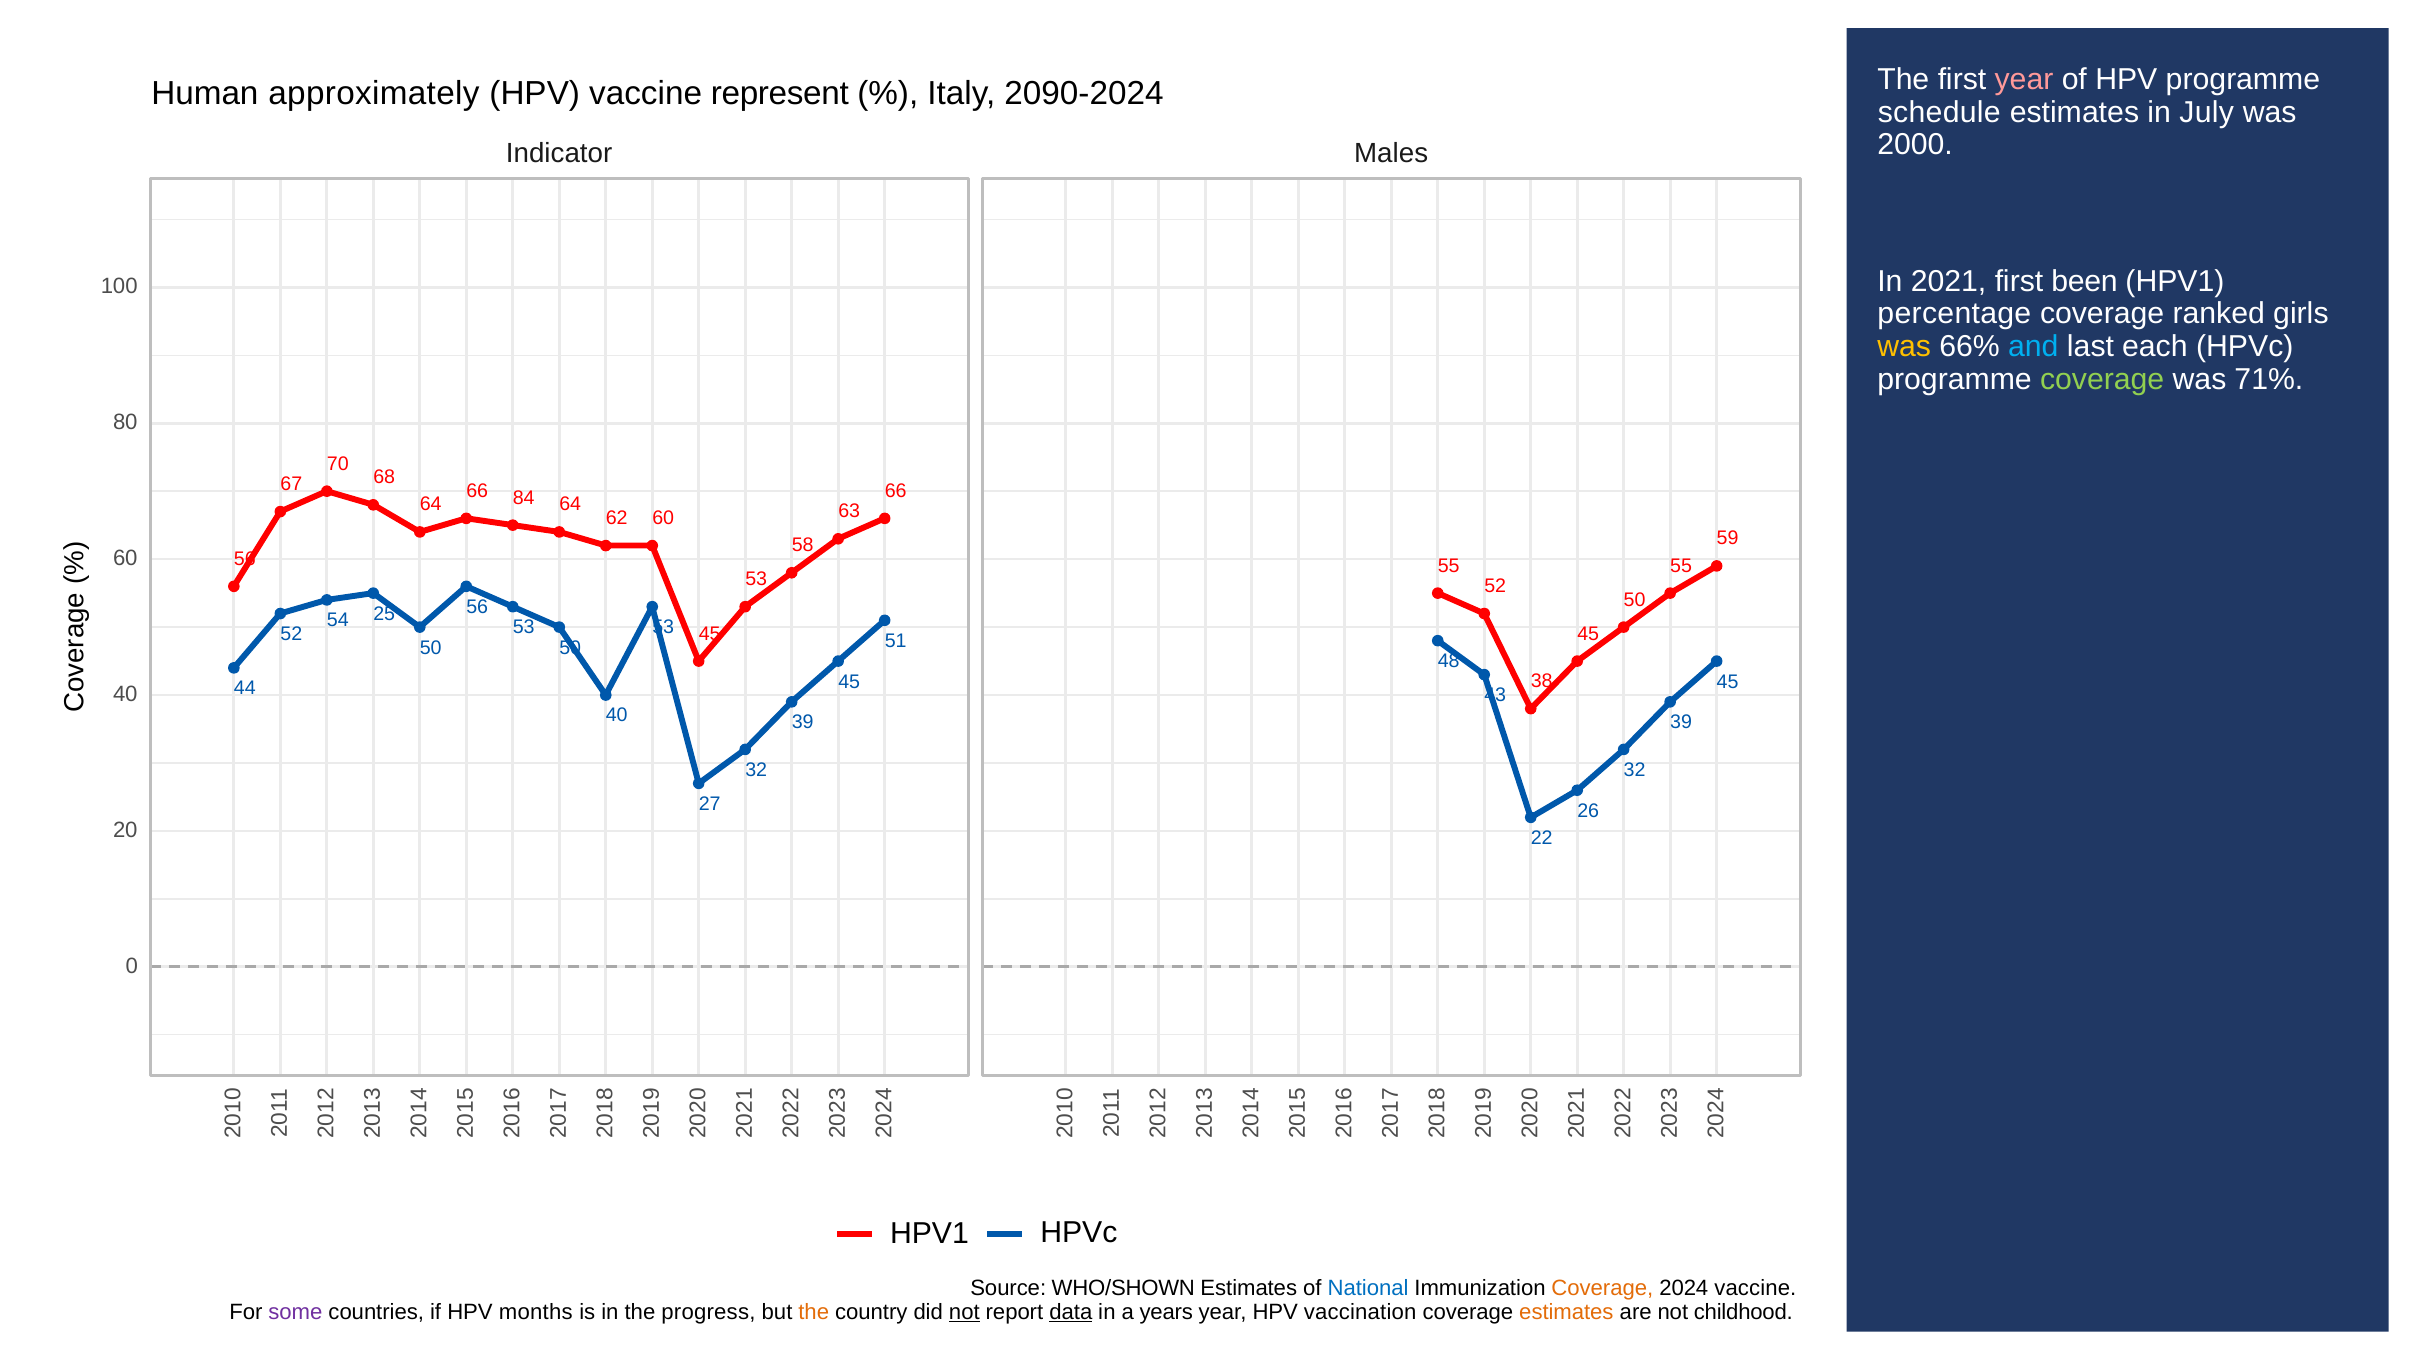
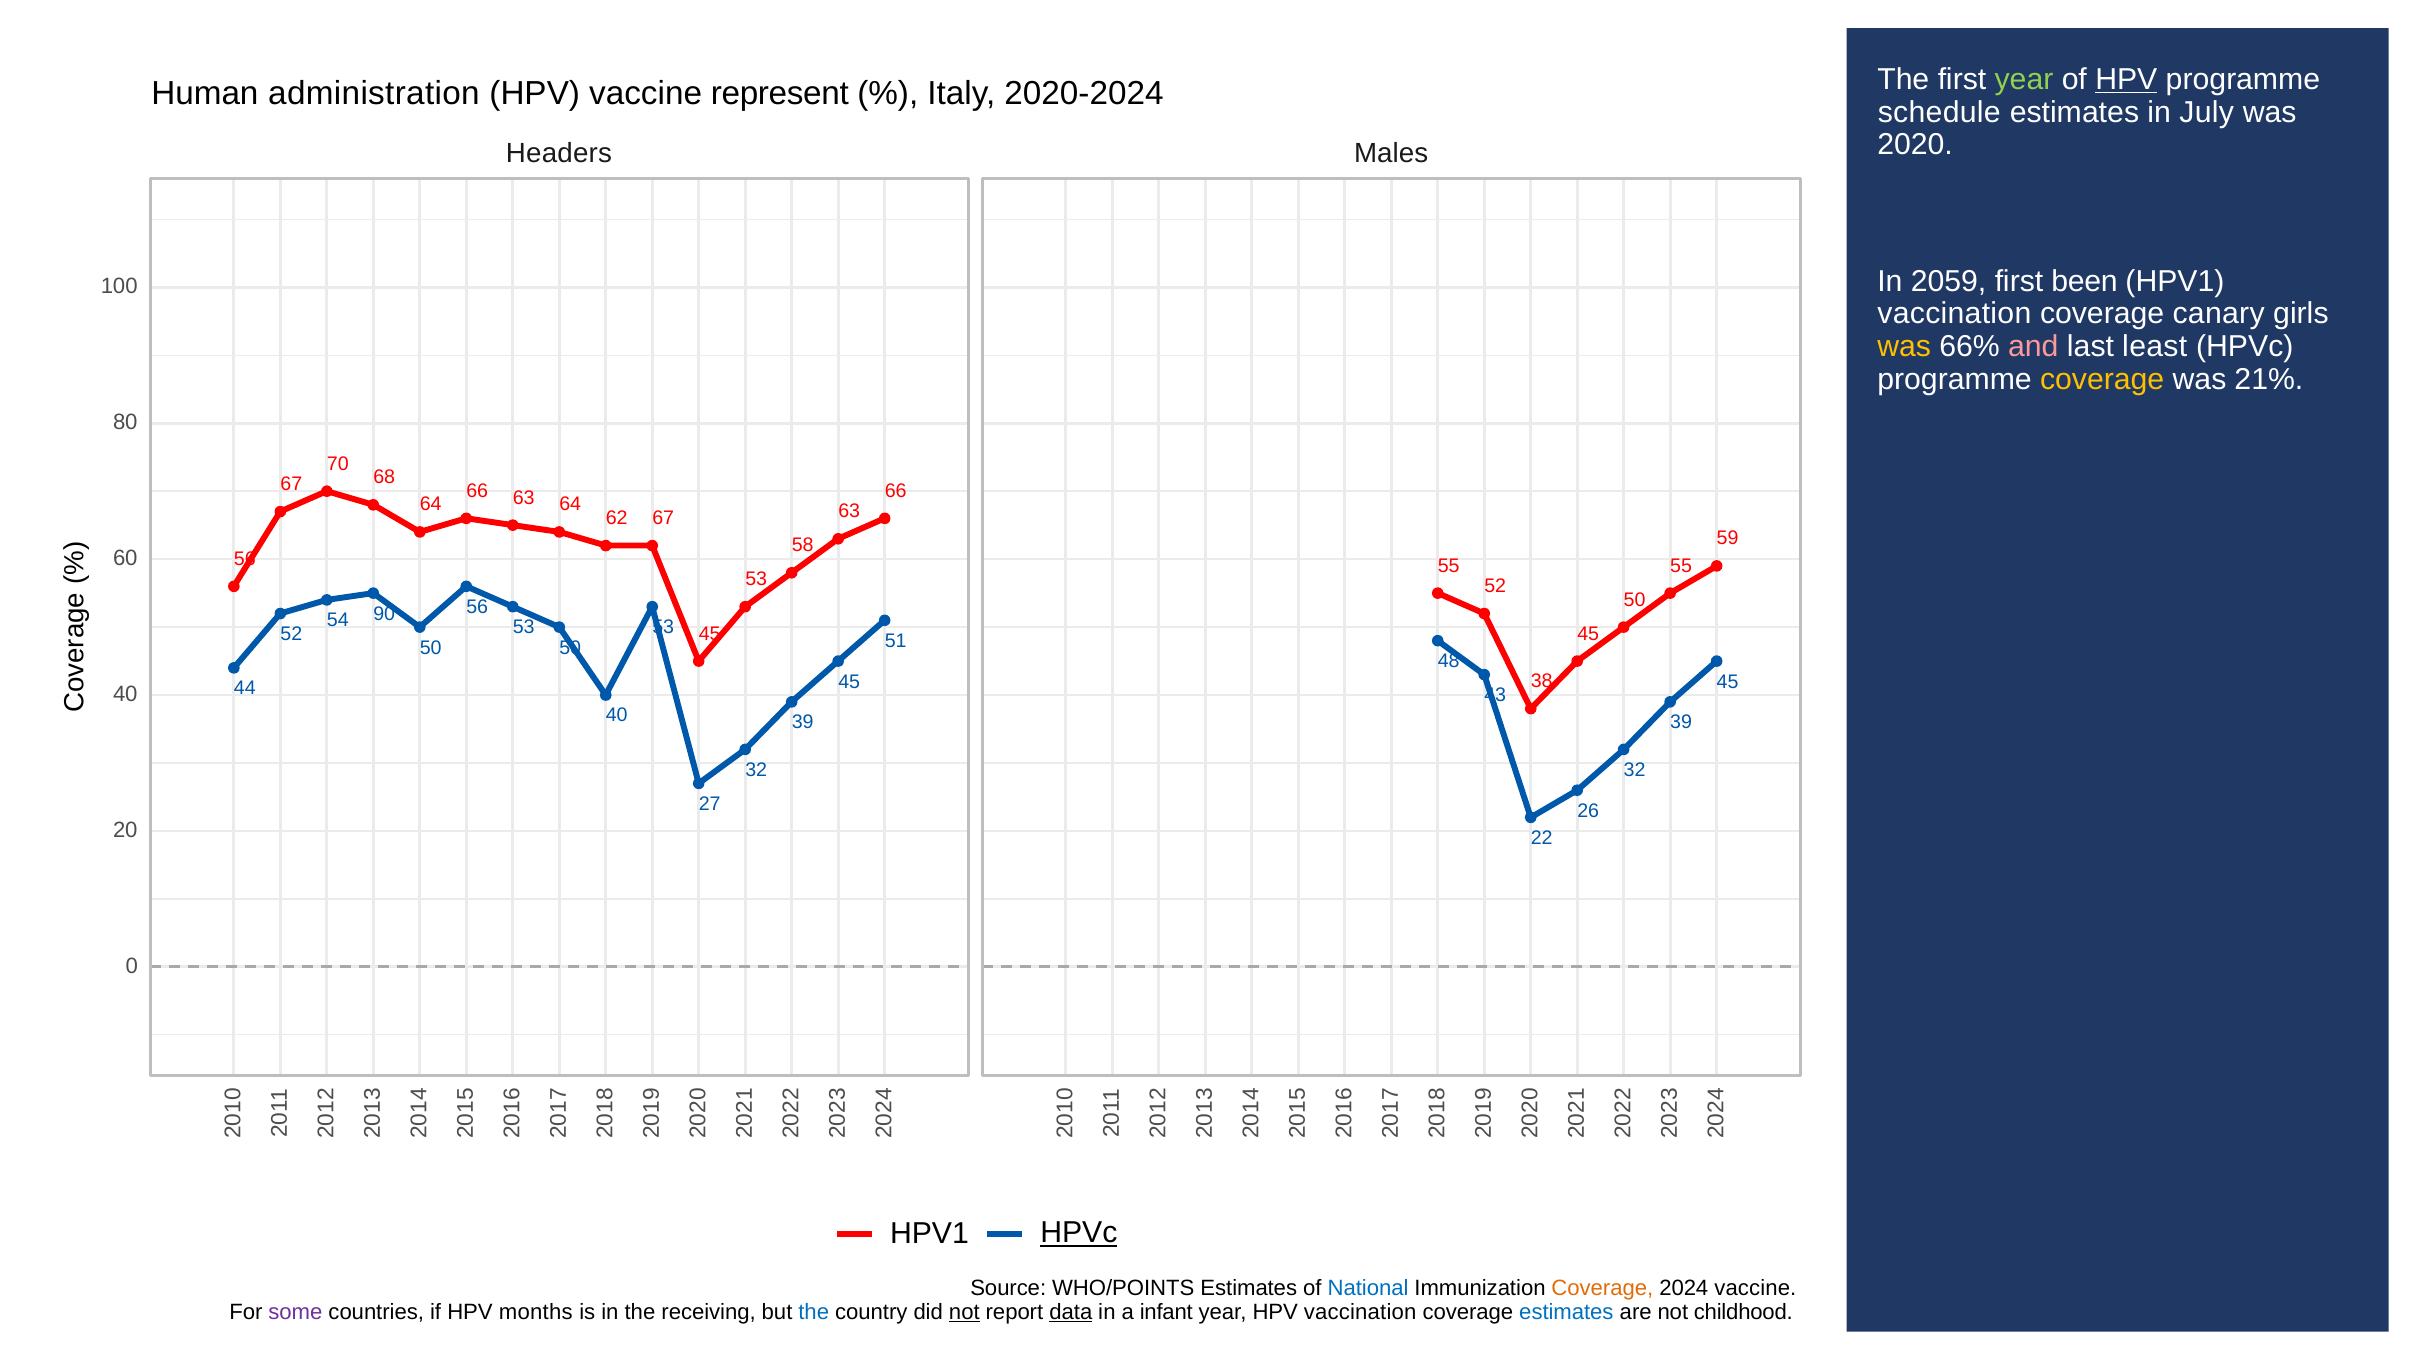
year at (2024, 80) colour: pink -> light green
HPV at (2126, 80) underline: none -> present
approximately: approximately -> administration
2090-2024: 2090-2024 -> 2020-2024
2000: 2000 -> 2020
Indicator: Indicator -> Headers
2021: 2021 -> 2059
percentage at (1954, 314): percentage -> vaccination
ranked: ranked -> canary
and colour: light blue -> pink
each: each -> least
coverage at (2102, 379) colour: light green -> yellow
71%: 71% -> 21%
66 84: 84 -> 63
62 60: 60 -> 67
25: 25 -> 90
HPVc at (1079, 1234) underline: none -> present
WHO/SHOWN: WHO/SHOWN -> WHO/POINTS
progress: progress -> receiving
the at (814, 1313) colour: orange -> blue
years: years -> infant
estimates at (1566, 1313) colour: orange -> blue
